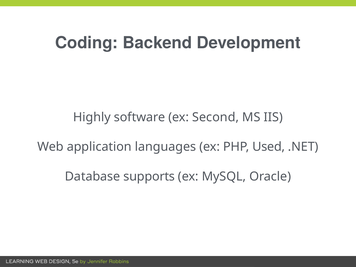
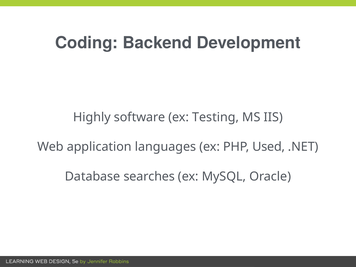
Second: Second -> Testing
supports: supports -> searches
